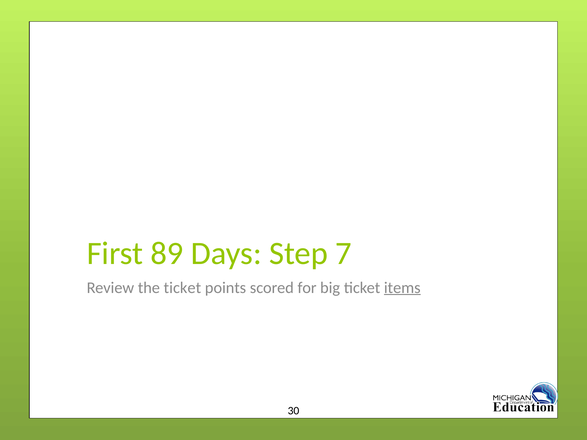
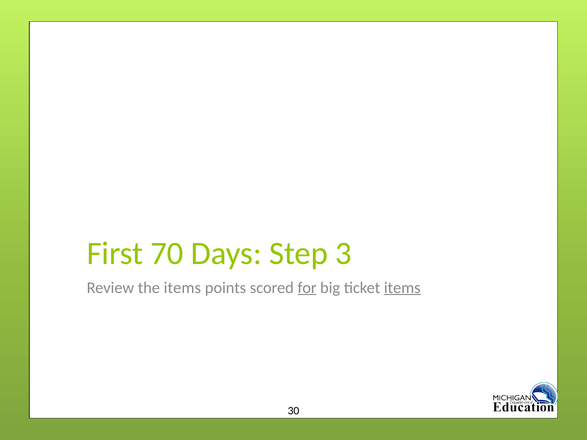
89: 89 -> 70
7: 7 -> 3
the ticket: ticket -> items
for underline: none -> present
